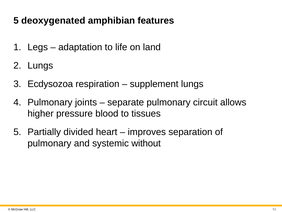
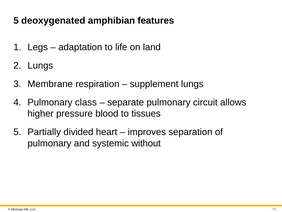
Ecdysozoa: Ecdysozoa -> Membrane
joints: joints -> class
